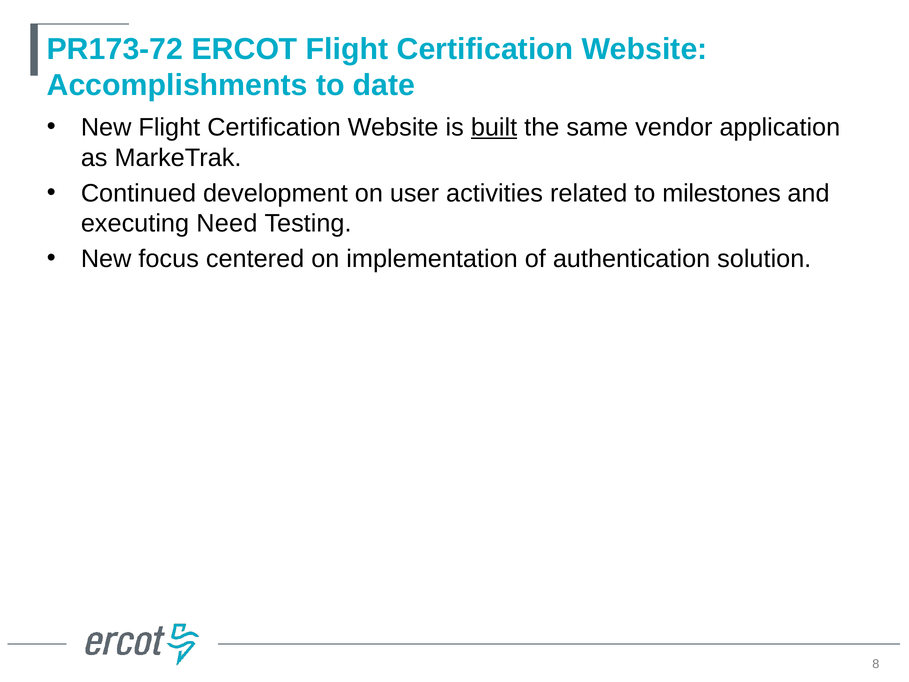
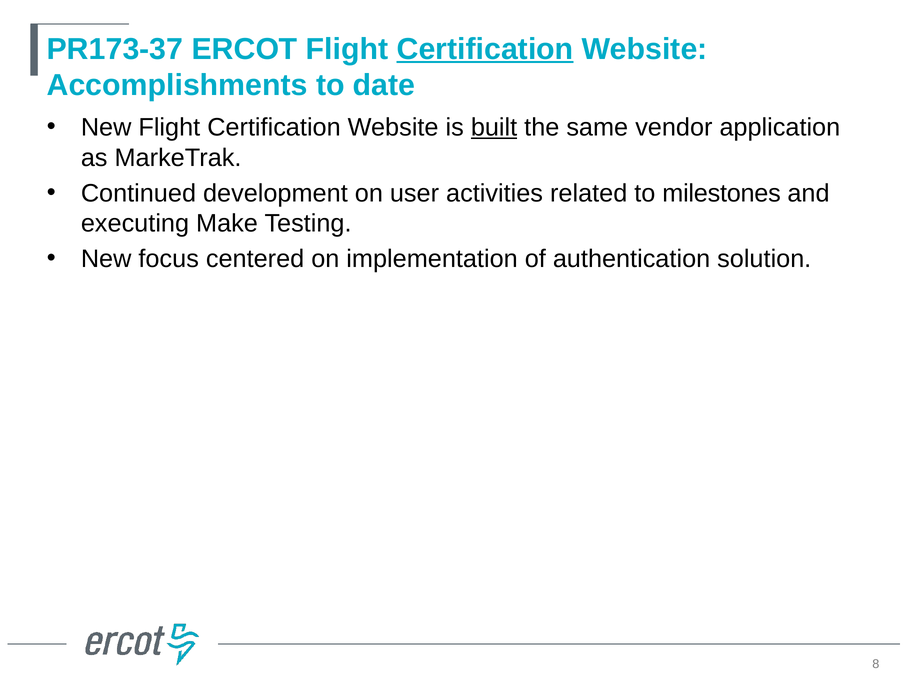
PR173-72: PR173-72 -> PR173-37
Certification at (485, 49) underline: none -> present
Need: Need -> Make
